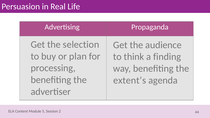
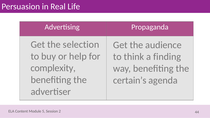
plan: plan -> help
processing: processing -> complexity
extent’s: extent’s -> certain’s
